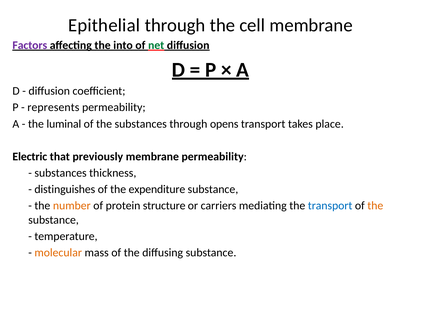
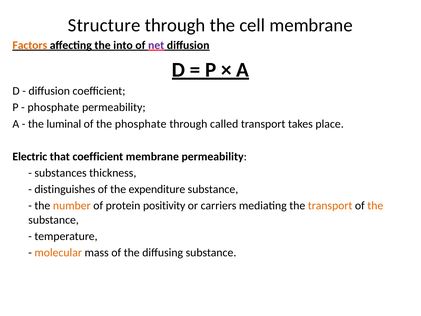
Epithelial: Epithelial -> Structure
Factors colour: purple -> orange
net colour: green -> purple
represents at (53, 107): represents -> phosphate
the substances: substances -> phosphate
opens: opens -> called
that previously: previously -> coefficient
structure: structure -> positivity
transport at (330, 206) colour: blue -> orange
